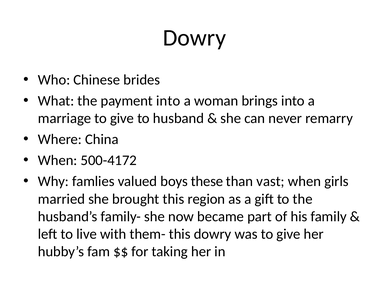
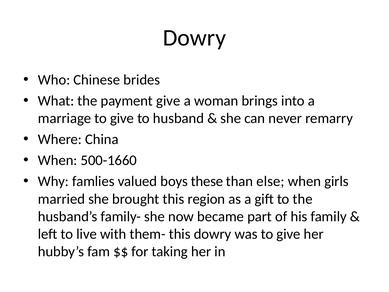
payment into: into -> give
500-4172: 500-4172 -> 500-1660
vast: vast -> else
